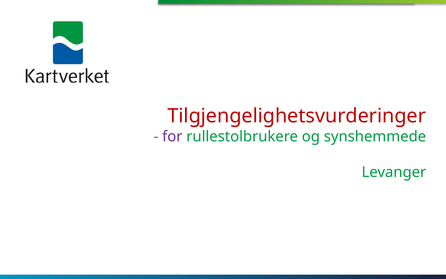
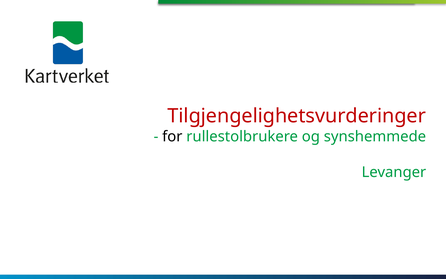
for colour: purple -> black
